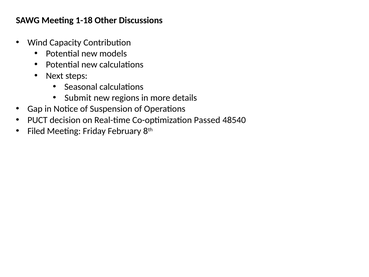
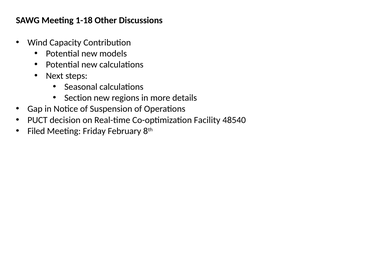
Submit: Submit -> Section
Passed: Passed -> Facility
